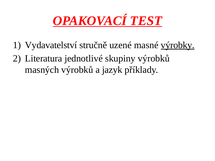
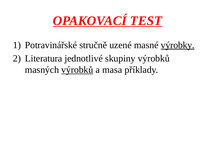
Vydavatelství: Vydavatelství -> Potravinářské
výrobků at (77, 70) underline: none -> present
jazyk: jazyk -> masa
